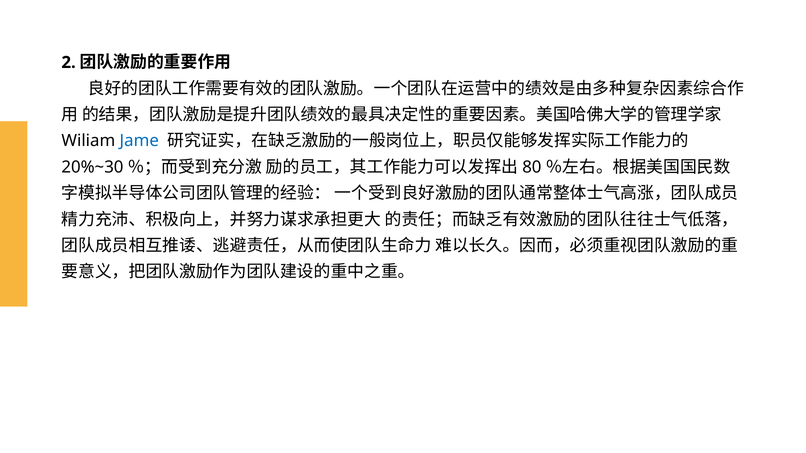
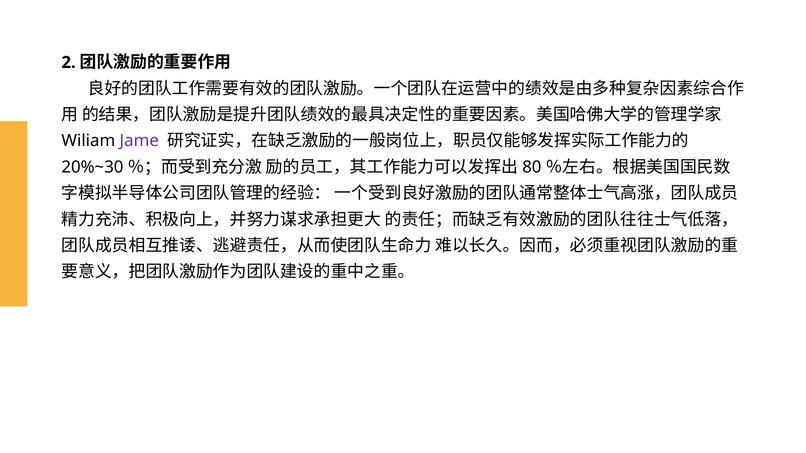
Jame colour: blue -> purple
